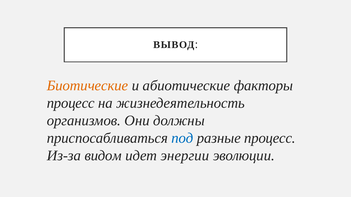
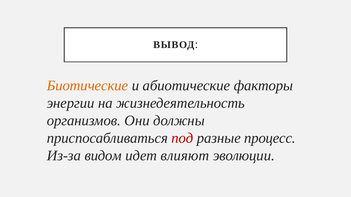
процесс at (71, 103): процесс -> энергии
под colour: blue -> red
энергии: энергии -> влияют
